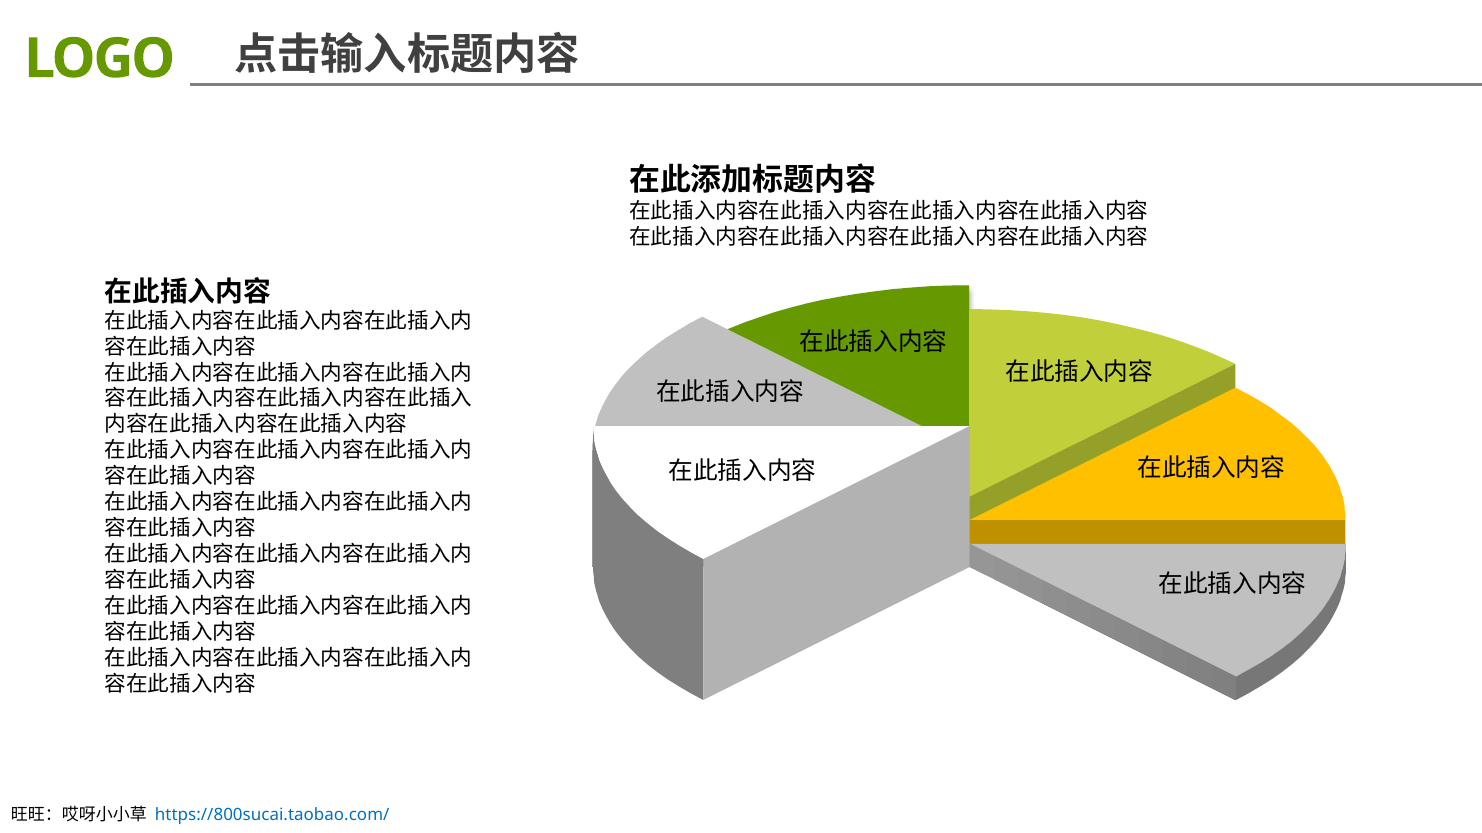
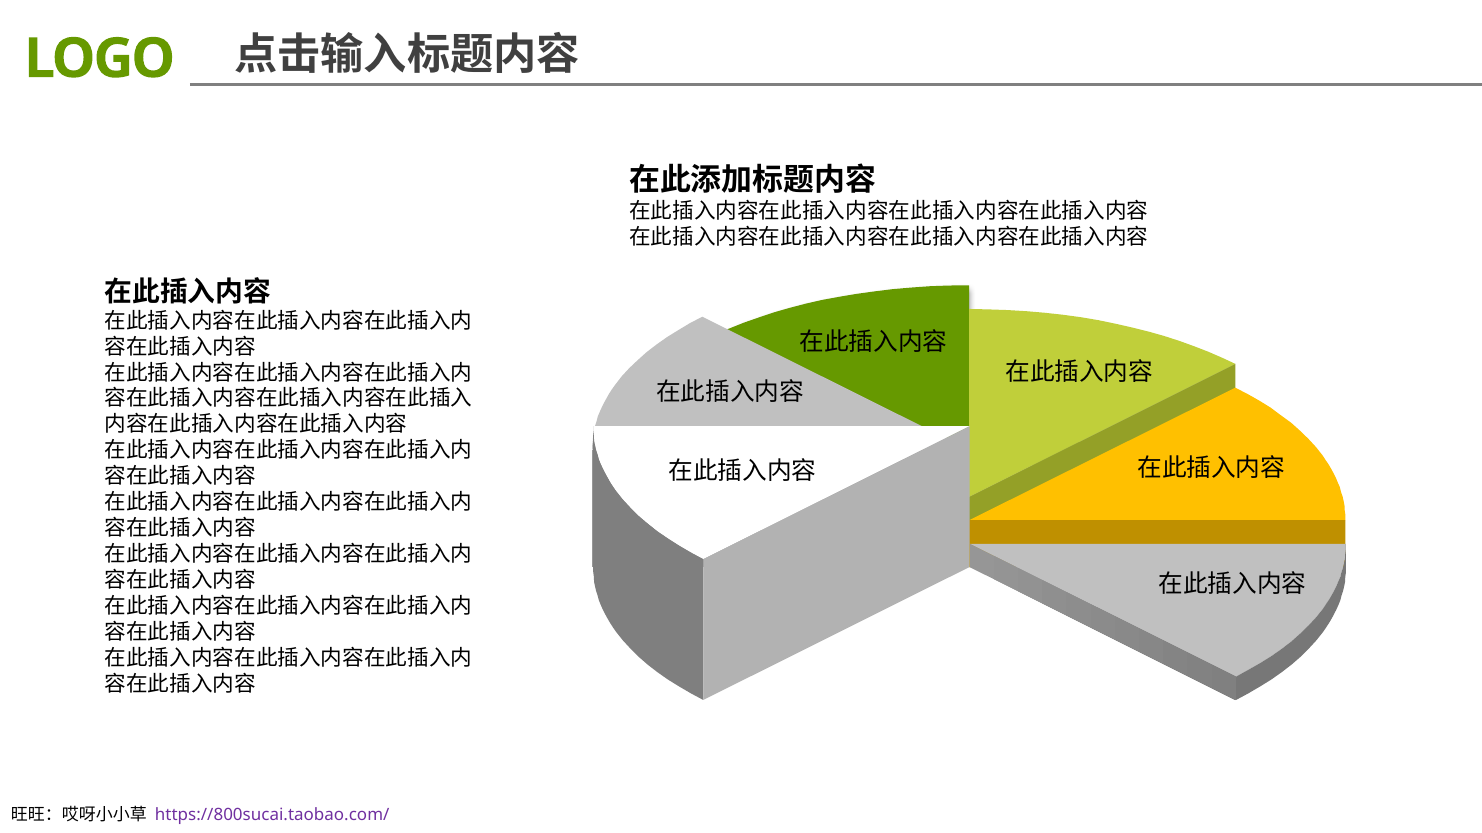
https://800sucai.taobao.com/ colour: blue -> purple
